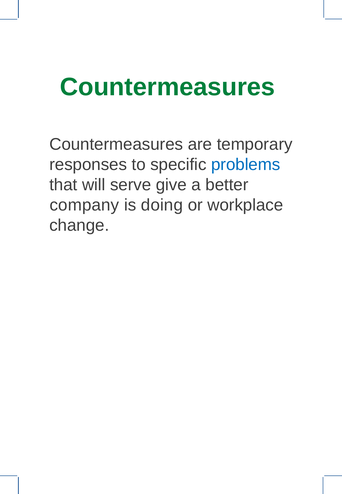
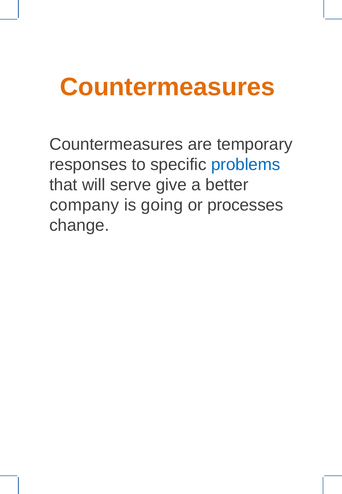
Countermeasures at (167, 87) colour: green -> orange
doing: doing -> going
workplace: workplace -> processes
